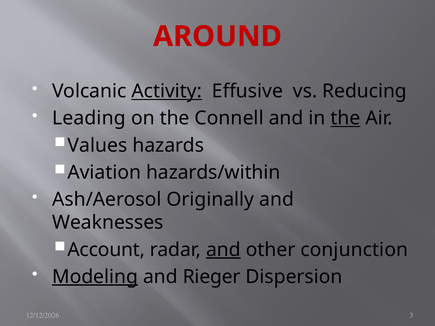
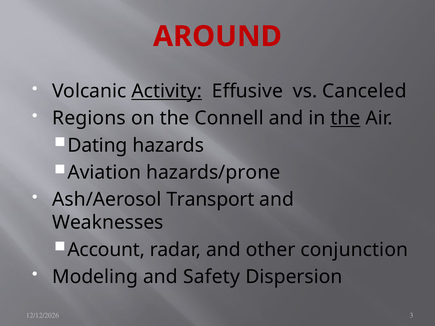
Reducing: Reducing -> Canceled
Leading: Leading -> Regions
Values: Values -> Dating
hazards/within: hazards/within -> hazards/prone
Originally: Originally -> Transport
and at (223, 250) underline: present -> none
Modeling underline: present -> none
Rieger: Rieger -> Safety
